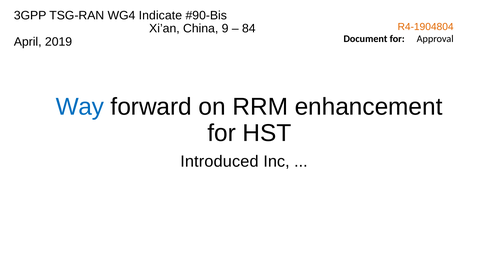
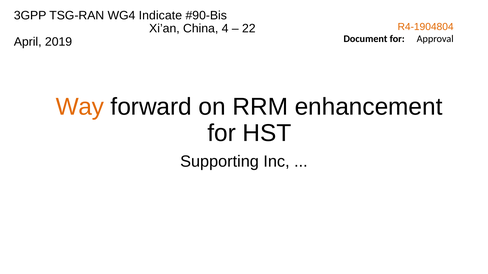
9: 9 -> 4
84: 84 -> 22
Way colour: blue -> orange
Introduced: Introduced -> Supporting
